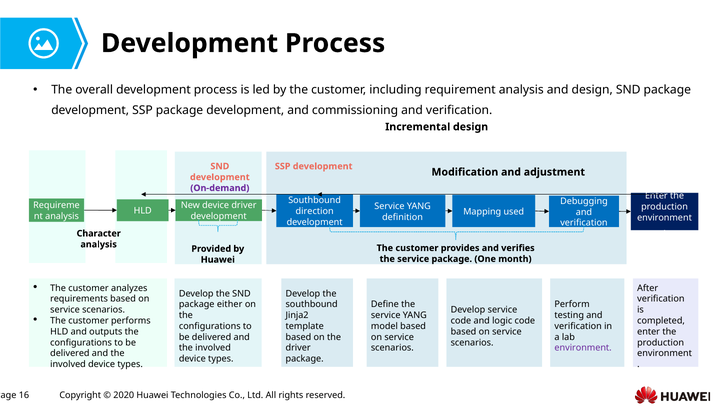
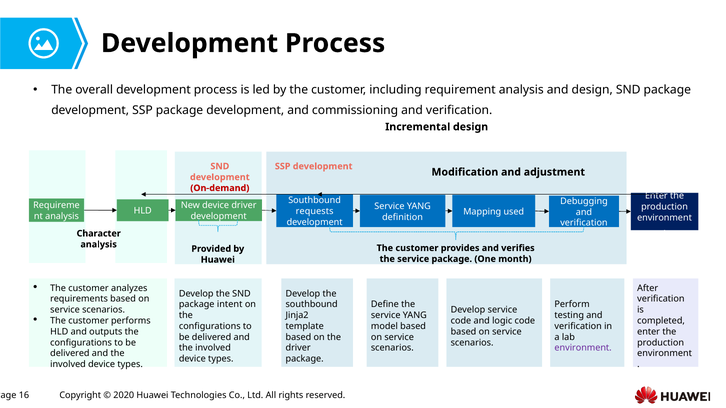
On-demand colour: purple -> red
direction: direction -> requests
either: either -> intent
